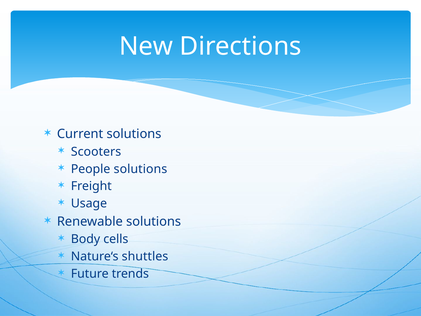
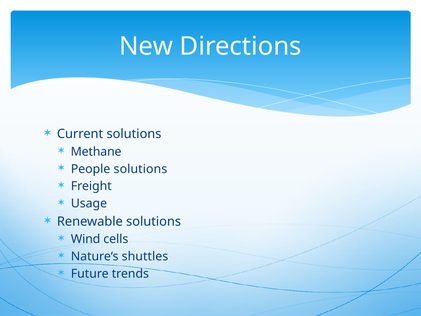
Scooters: Scooters -> Methane
Body: Body -> Wind
